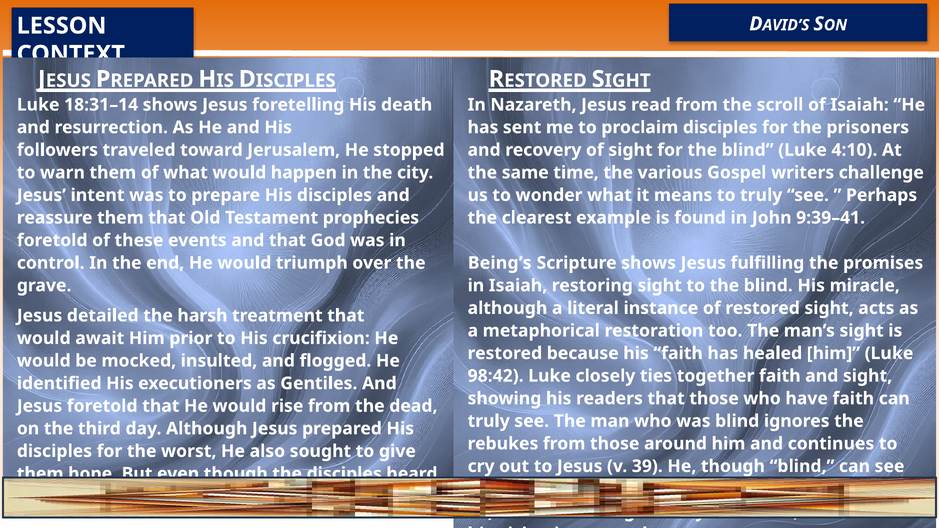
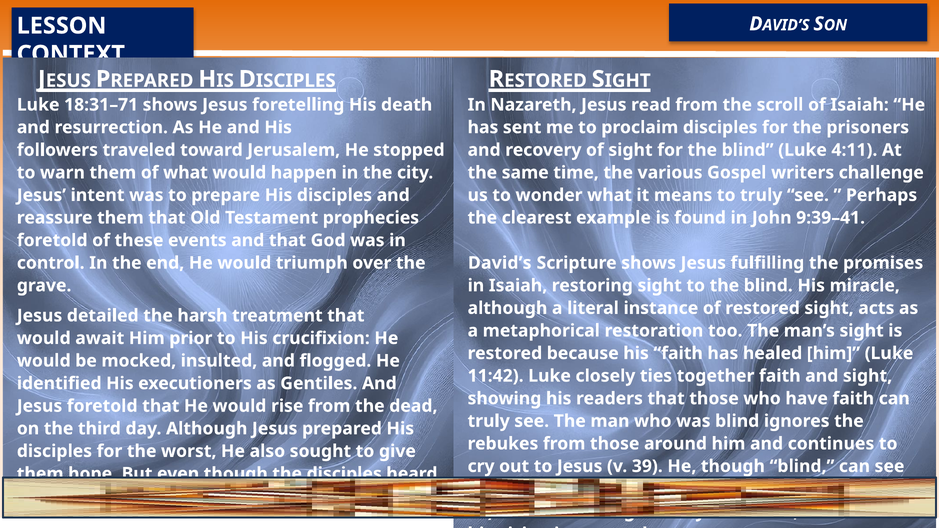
18:31–14: 18:31–14 -> 18:31–71
4:10: 4:10 -> 4:11
Being’s at (500, 263): Being’s -> David’s
98:42: 98:42 -> 11:42
